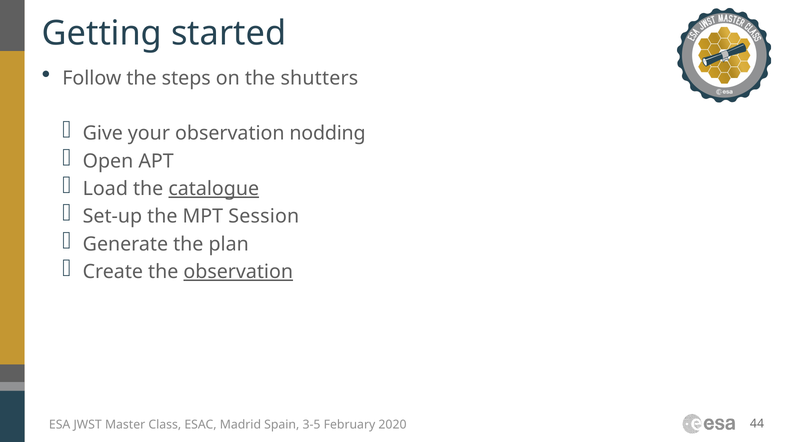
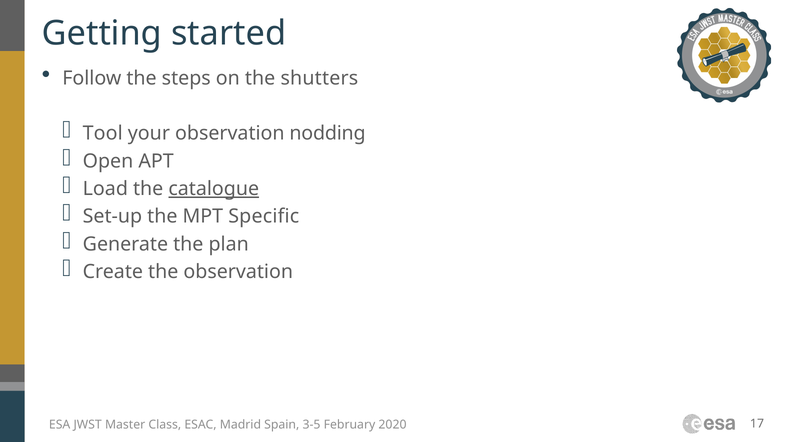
Give: Give -> Tool
Session: Session -> Specific
observation at (238, 272) underline: present -> none
44: 44 -> 17
